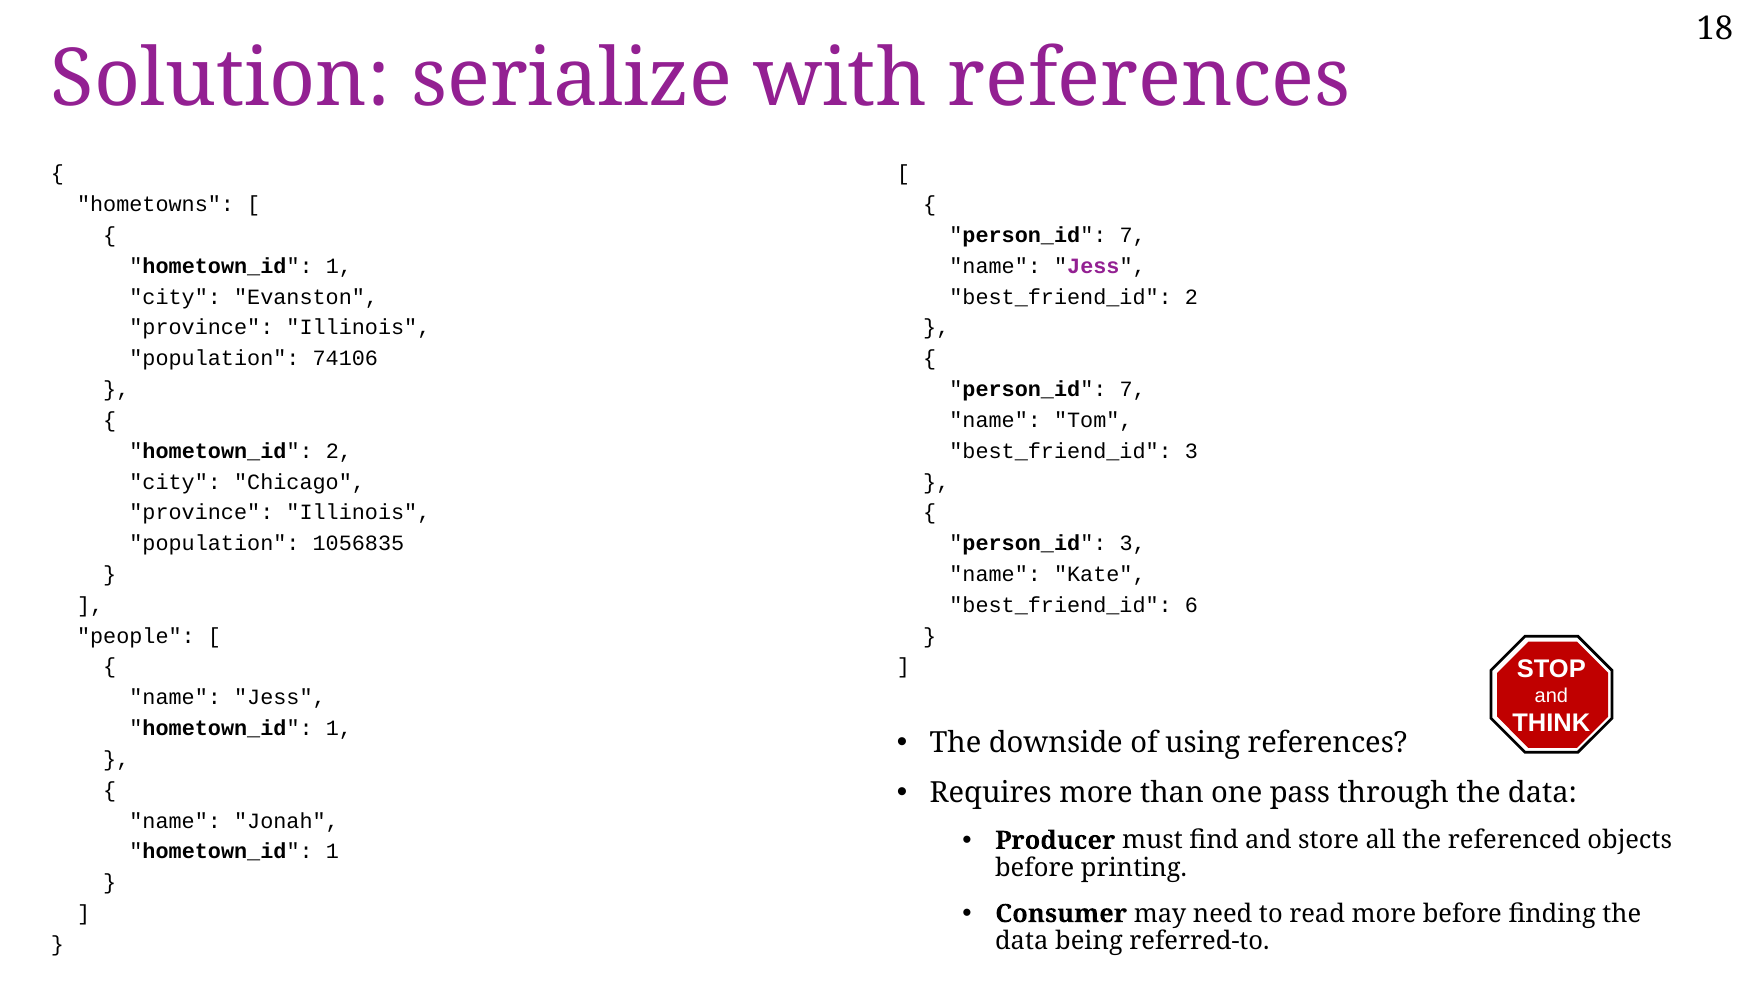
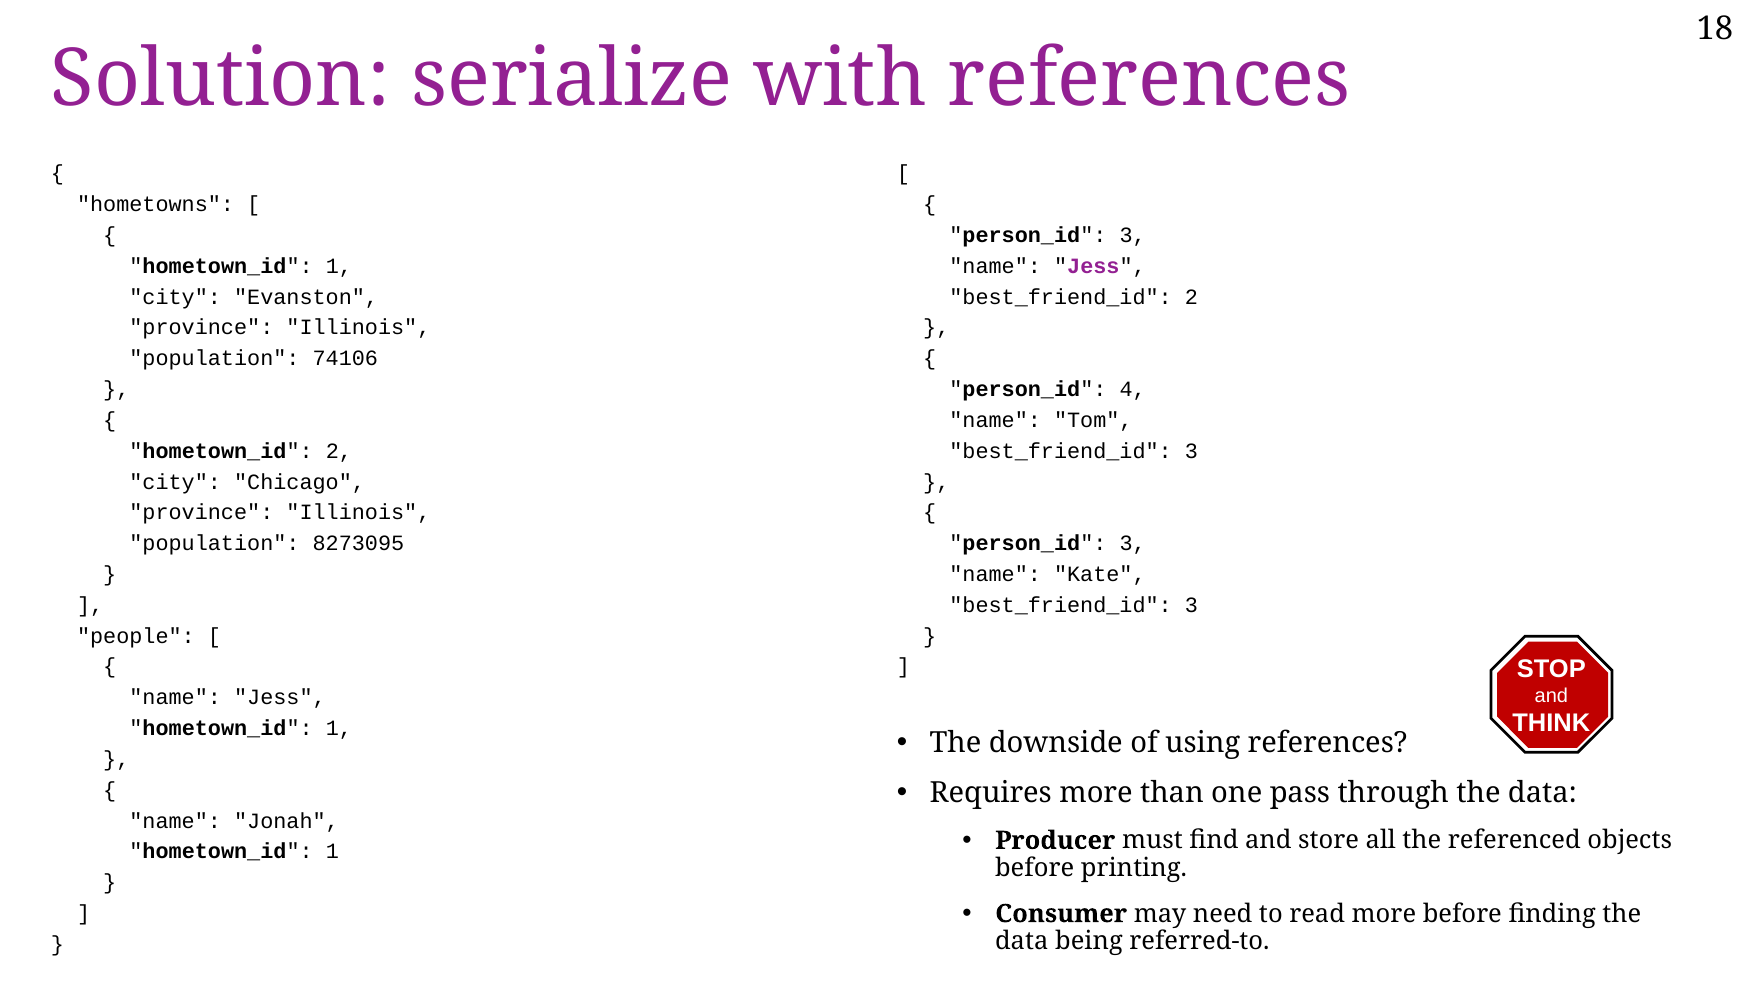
7 at (1133, 235): 7 -> 3
7 at (1133, 389): 7 -> 4
1056835: 1056835 -> 8273095
6 at (1191, 605): 6 -> 3
